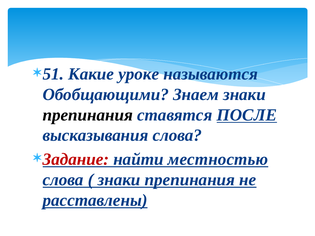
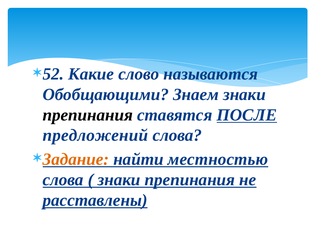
51: 51 -> 52
уроке: уроке -> слово
высказывания: высказывания -> предложений
Задание colour: red -> orange
